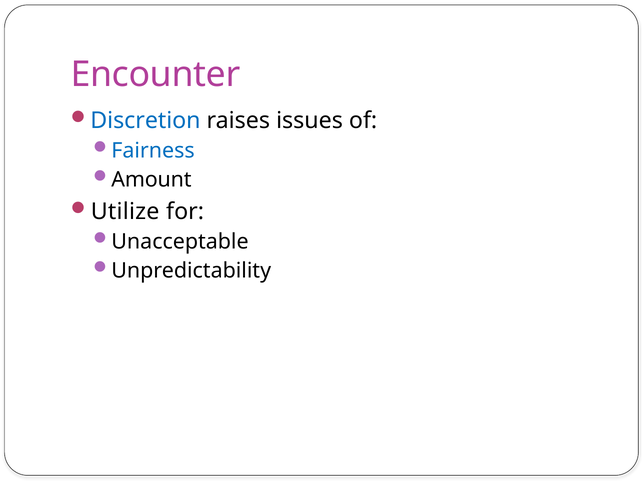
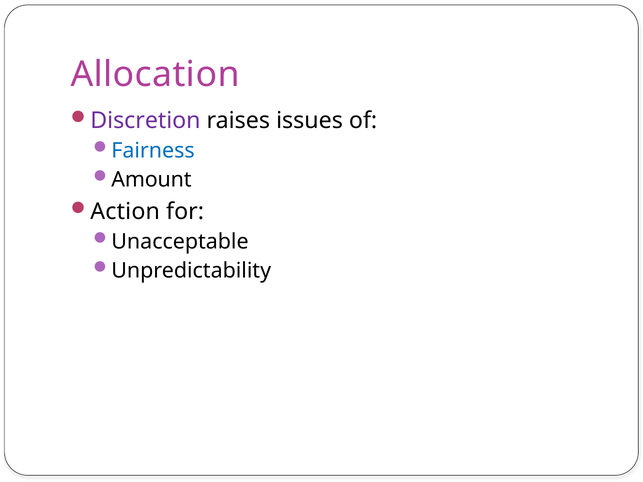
Encounter: Encounter -> Allocation
Discretion colour: blue -> purple
Utilize: Utilize -> Action
